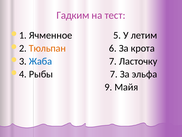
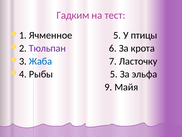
летим: летим -> птицы
Тюльпан colour: orange -> purple
Рыбы 7: 7 -> 5
